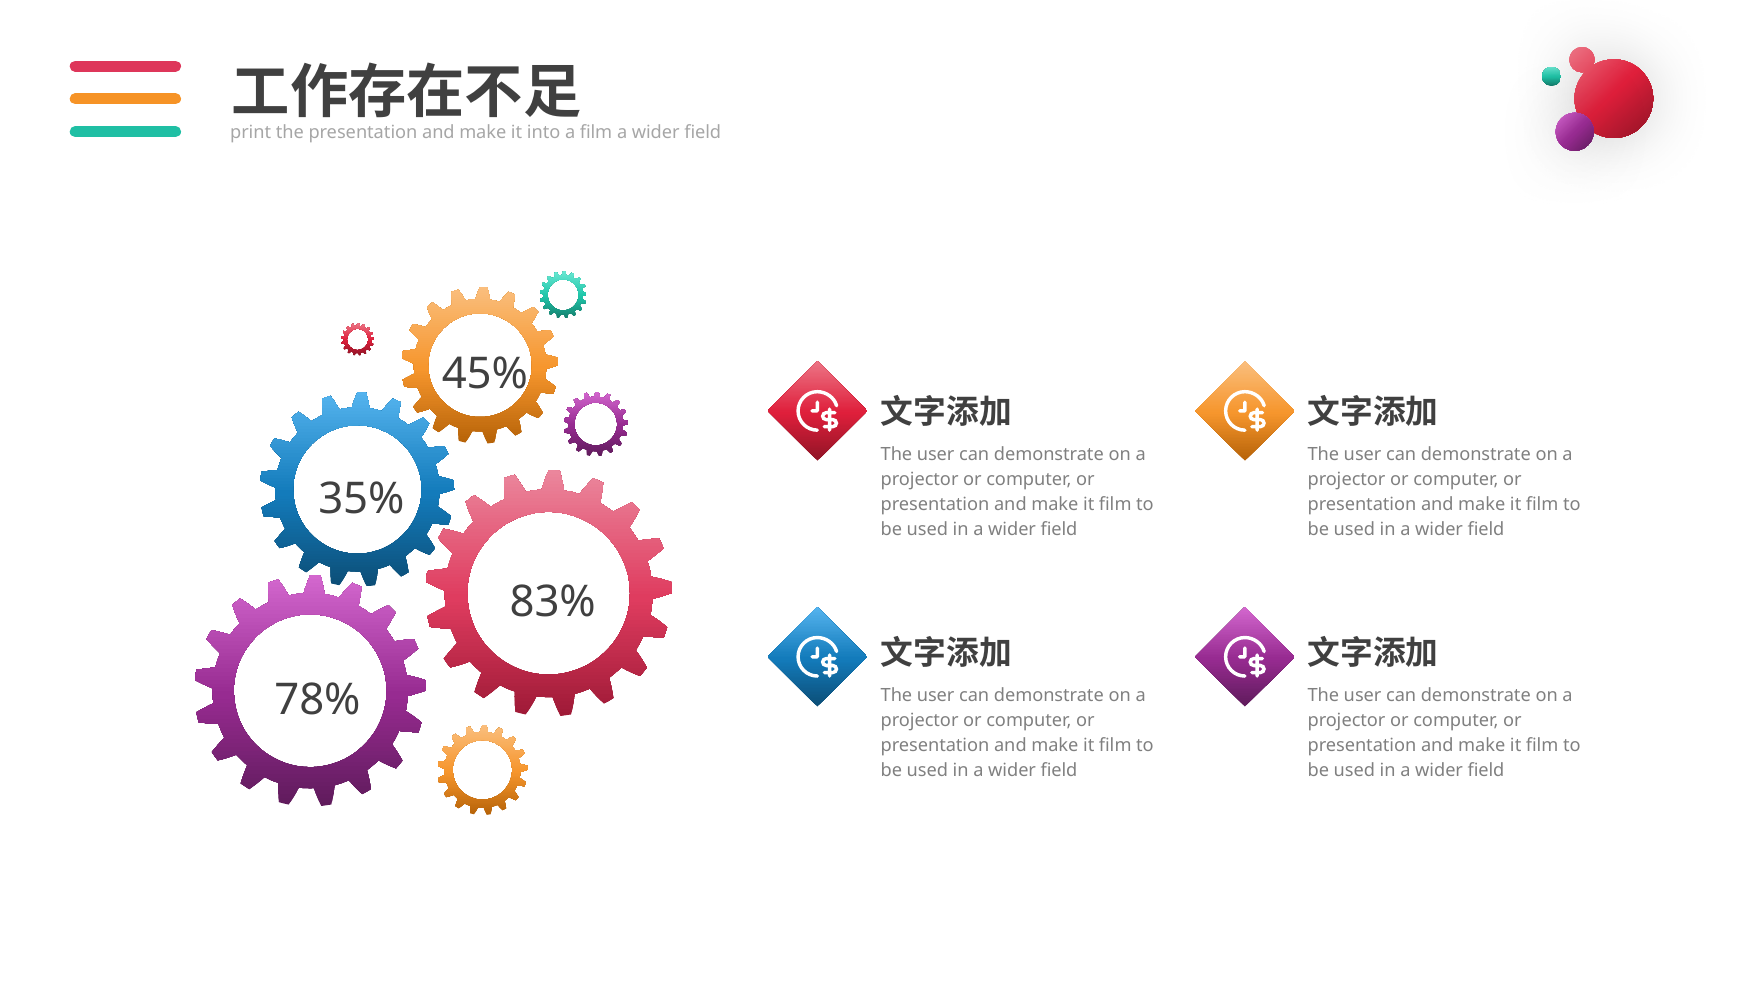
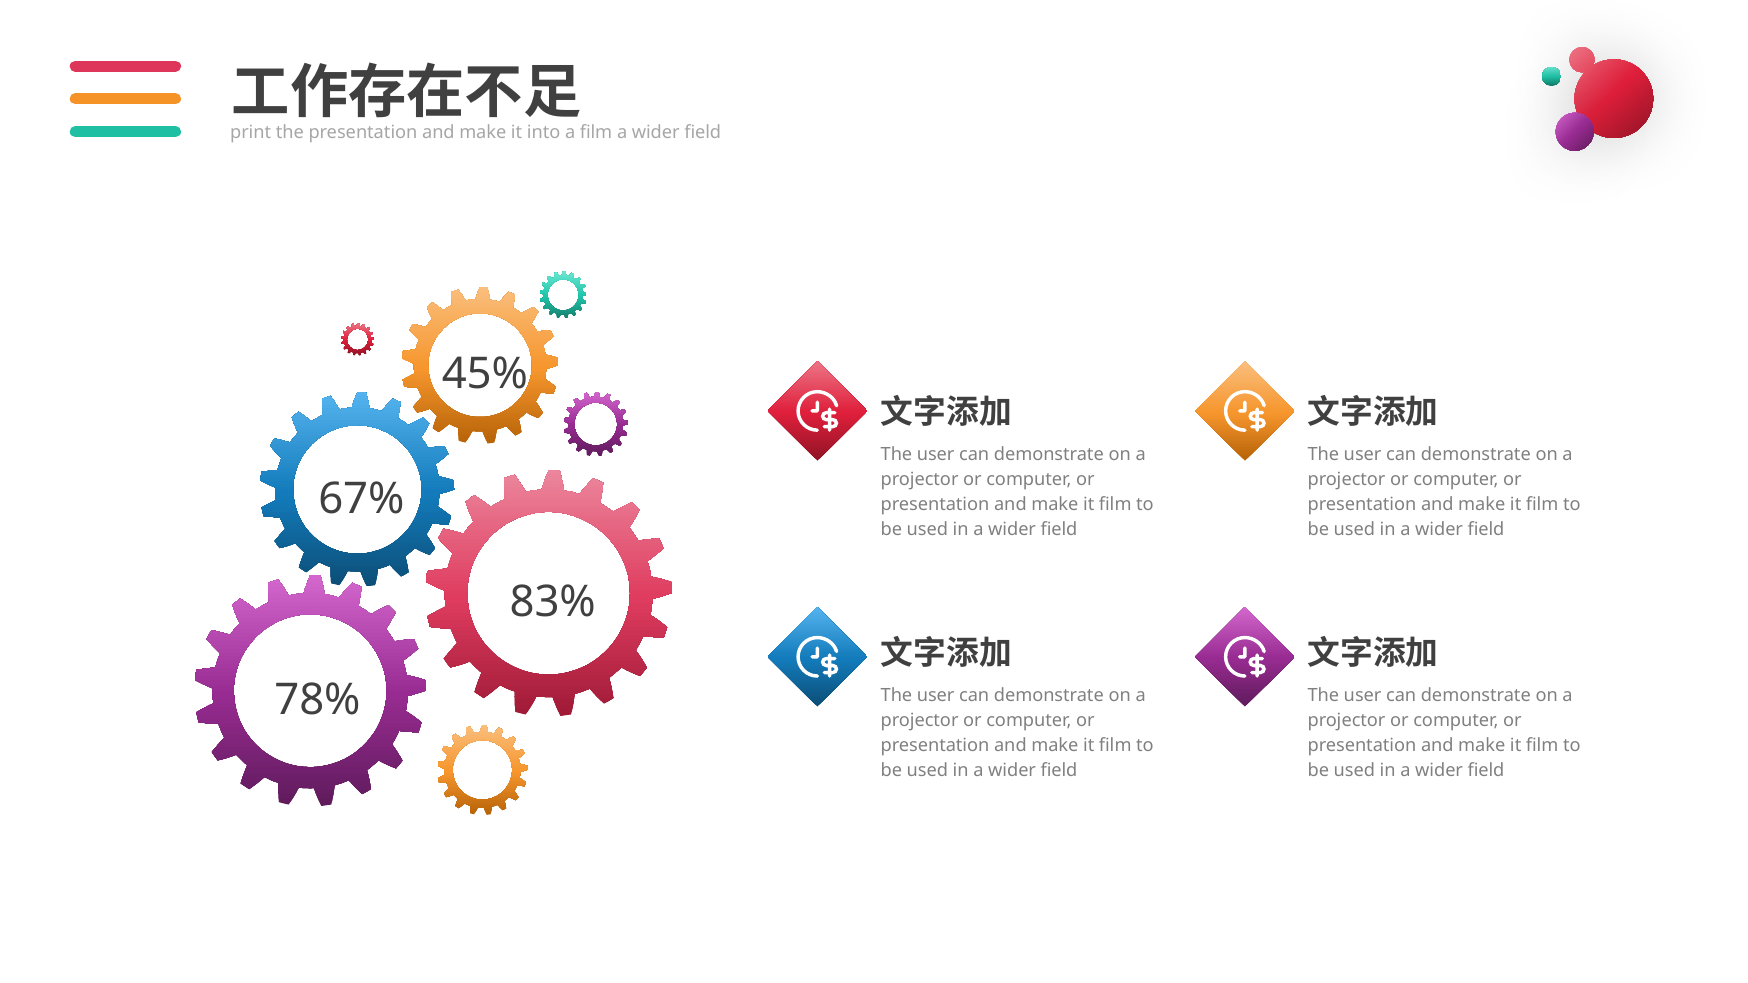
35%: 35% -> 67%
